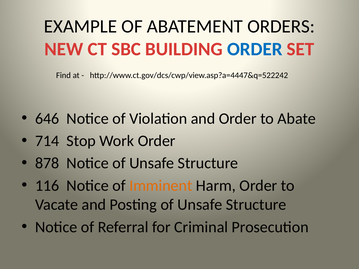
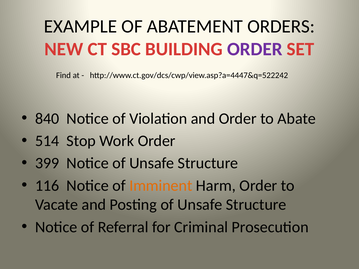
ORDER at (255, 49) colour: blue -> purple
646: 646 -> 840
714: 714 -> 514
878: 878 -> 399
